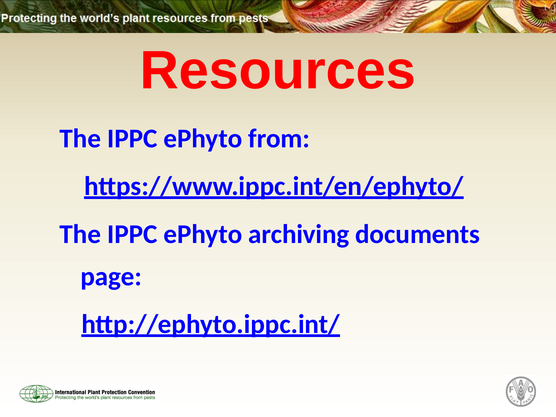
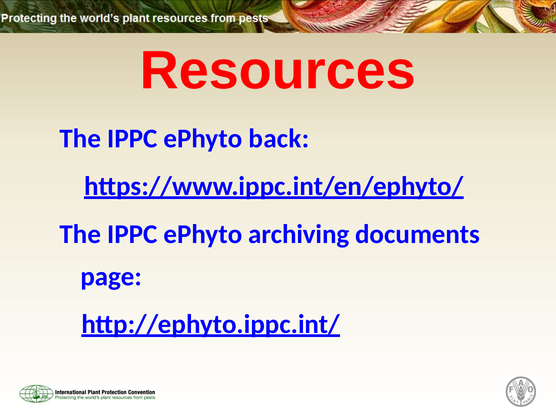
from: from -> back
